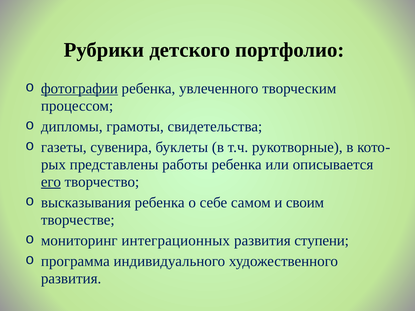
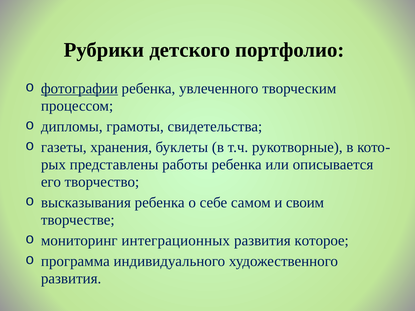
сувенира: сувенира -> хранения
его underline: present -> none
ступени: ступени -> которое
